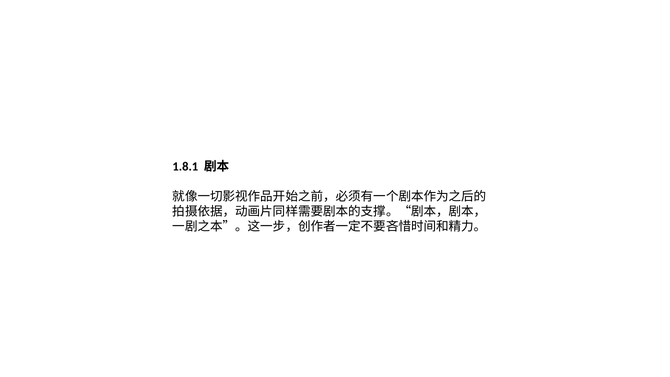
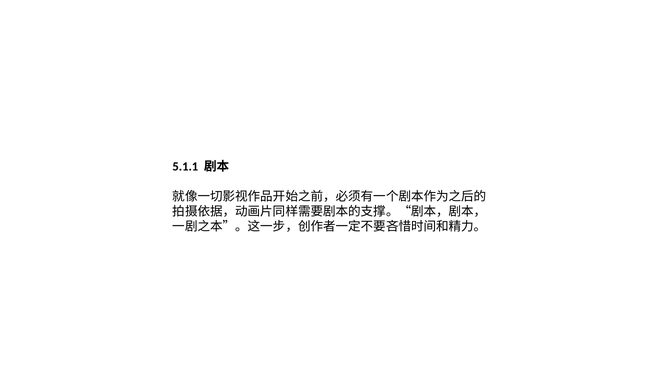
1.8.1: 1.8.1 -> 5.1.1
